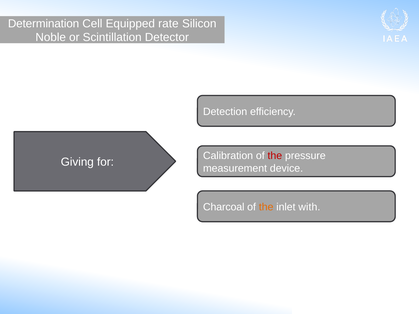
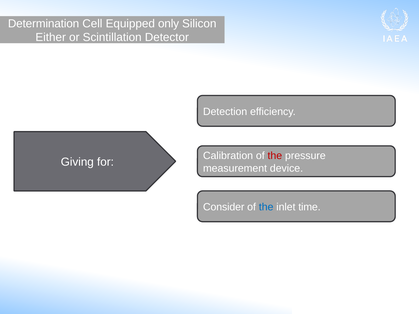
rate: rate -> only
Noble: Noble -> Either
Charcoal: Charcoal -> Consider
the at (266, 207) colour: orange -> blue
with: with -> time
